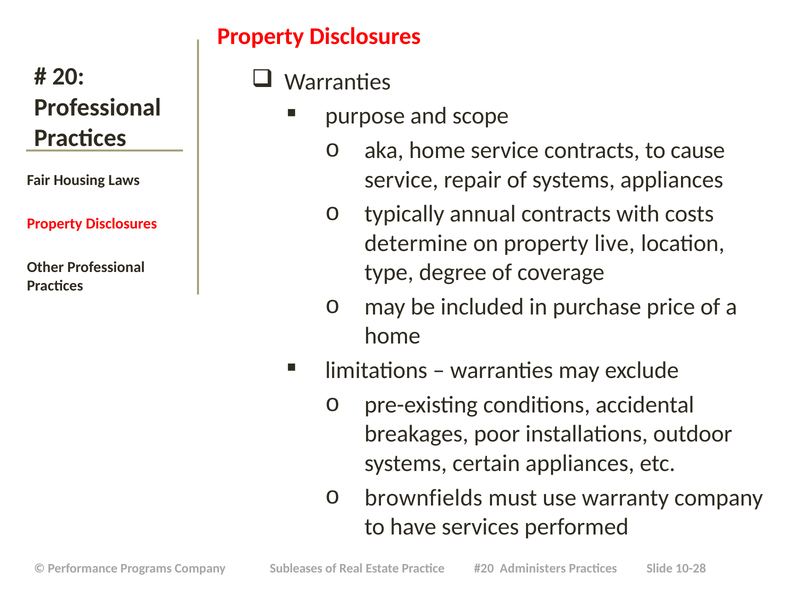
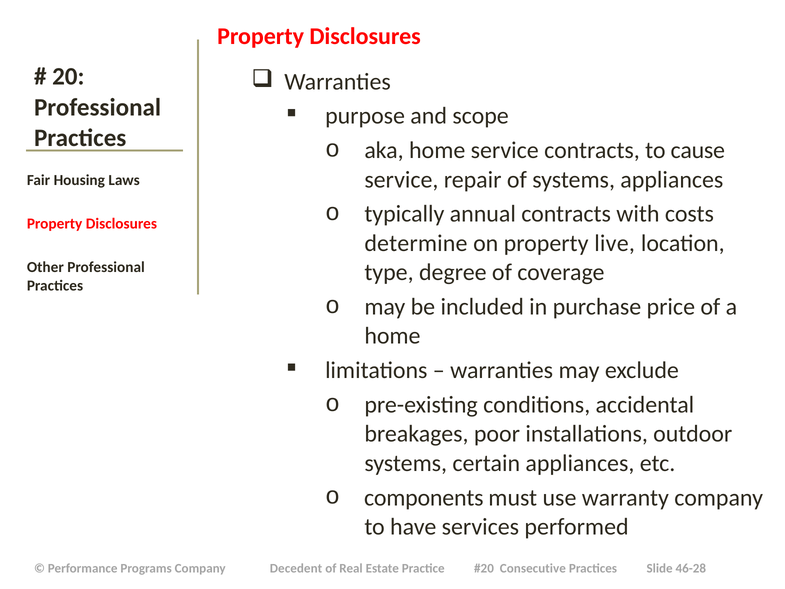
brownfields: brownfields -> components
Subleases: Subleases -> Decedent
Administers: Administers -> Consecutive
10-28: 10-28 -> 46-28
